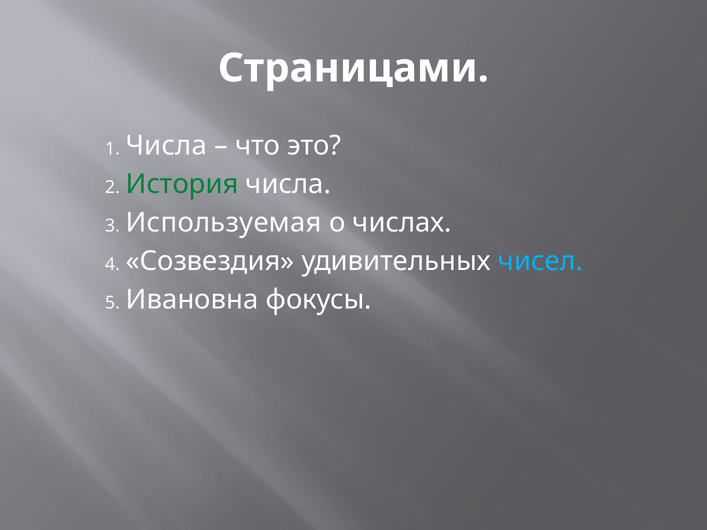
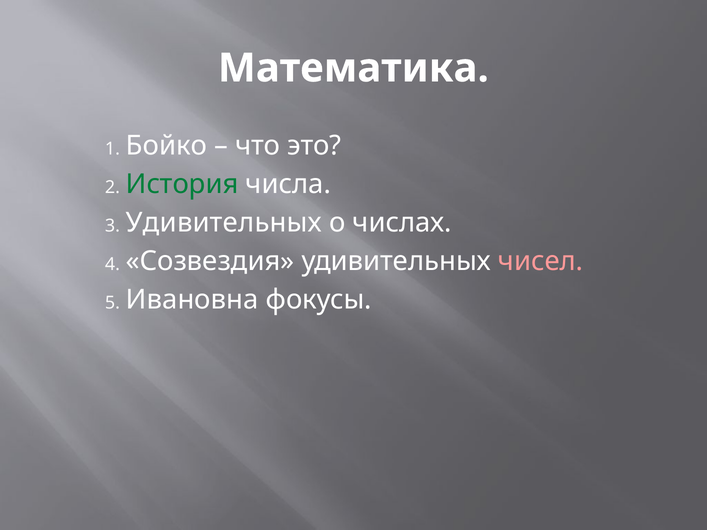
Страницами: Страницами -> Математика
Числа at (166, 146): Числа -> Бойко
Используемая at (224, 223): Используемая -> Удивительных
чисел colour: light blue -> pink
